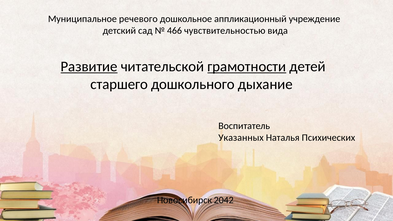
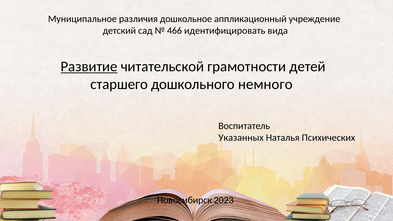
речевого: речевого -> различия
чувствительностью: чувствительностью -> идентифицировать
грамотности underline: present -> none
дыхание: дыхание -> немного
2042: 2042 -> 2023
